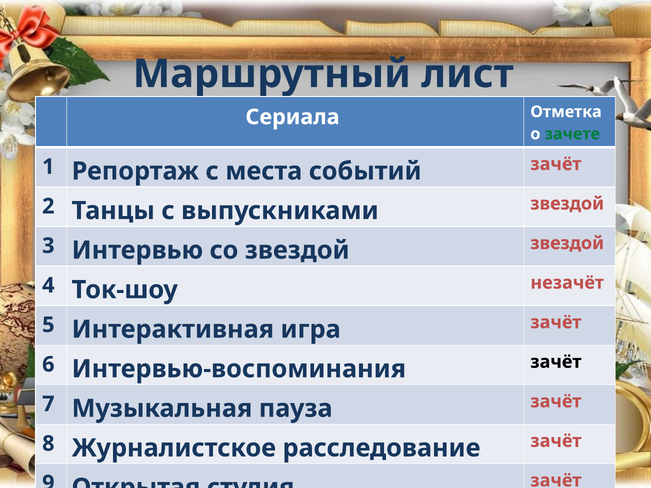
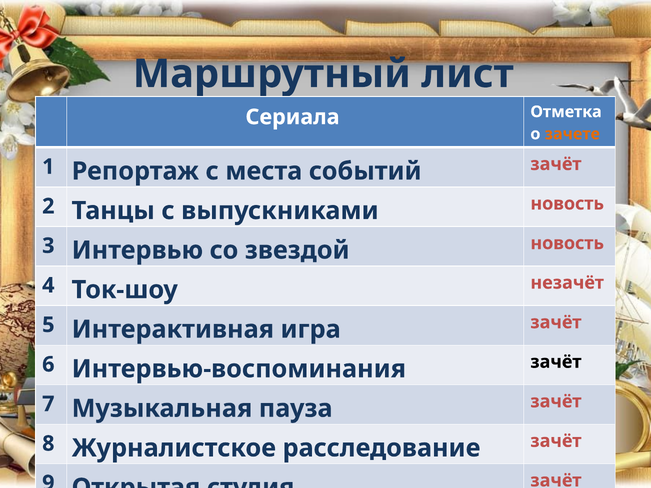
зачете colour: green -> orange
звездой at (567, 204): звездой -> новость
звездой at (567, 243): звездой -> новость
